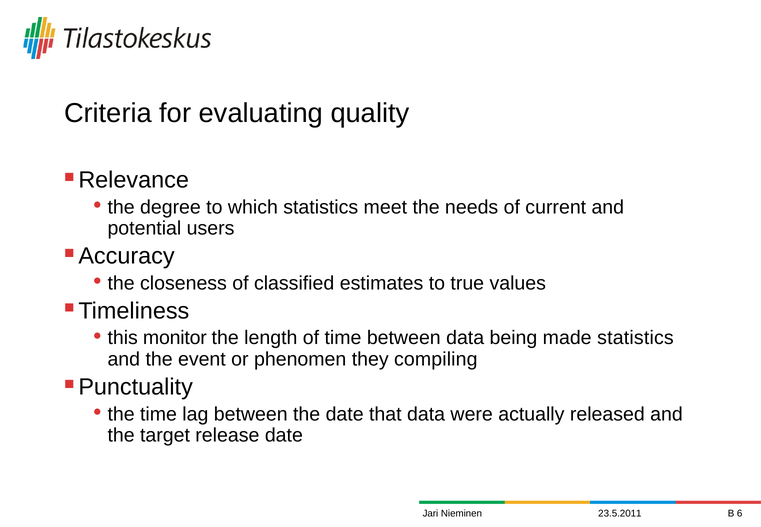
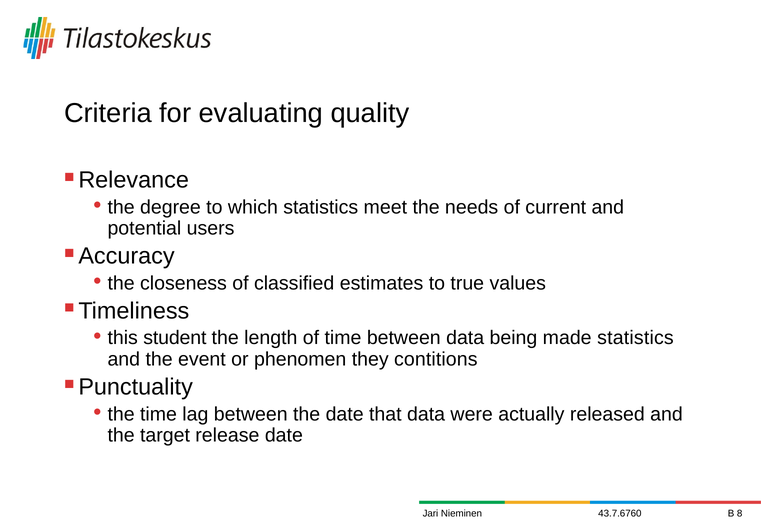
monitor: monitor -> student
compiling: compiling -> contitions
23.5.2011: 23.5.2011 -> 43.7.6760
6: 6 -> 8
